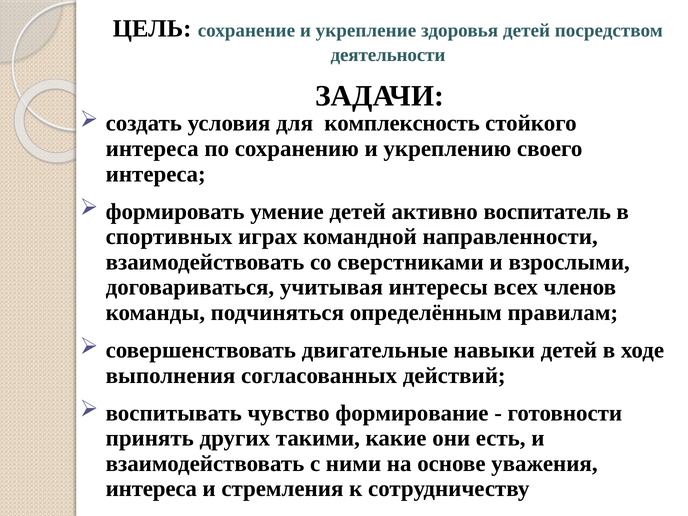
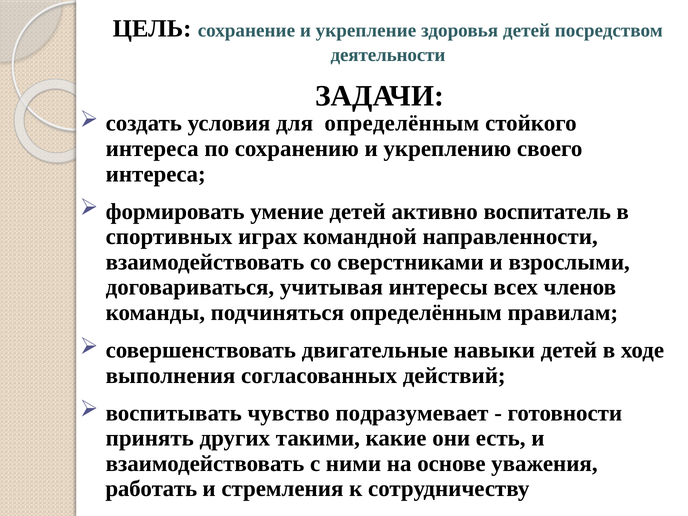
для комплексность: комплексность -> определённым
формирование: формирование -> подразумевает
интереса at (151, 489): интереса -> работать
